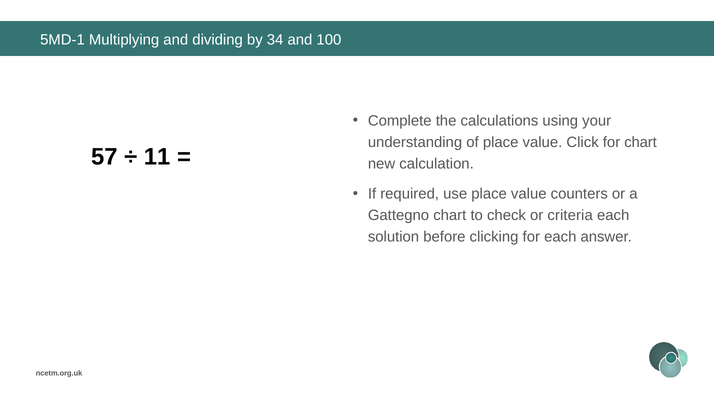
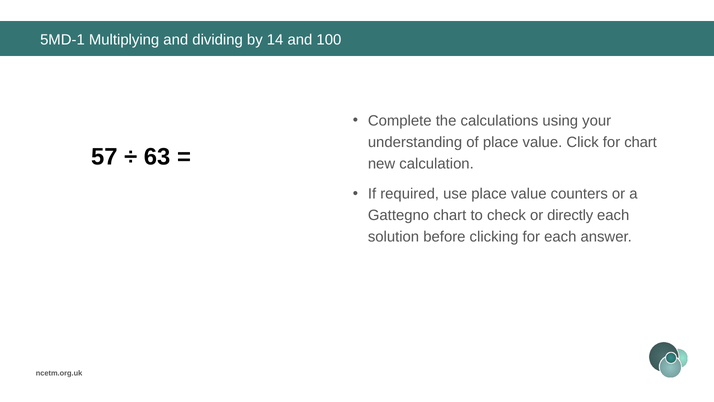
34: 34 -> 14
11: 11 -> 63
criteria: criteria -> directly
